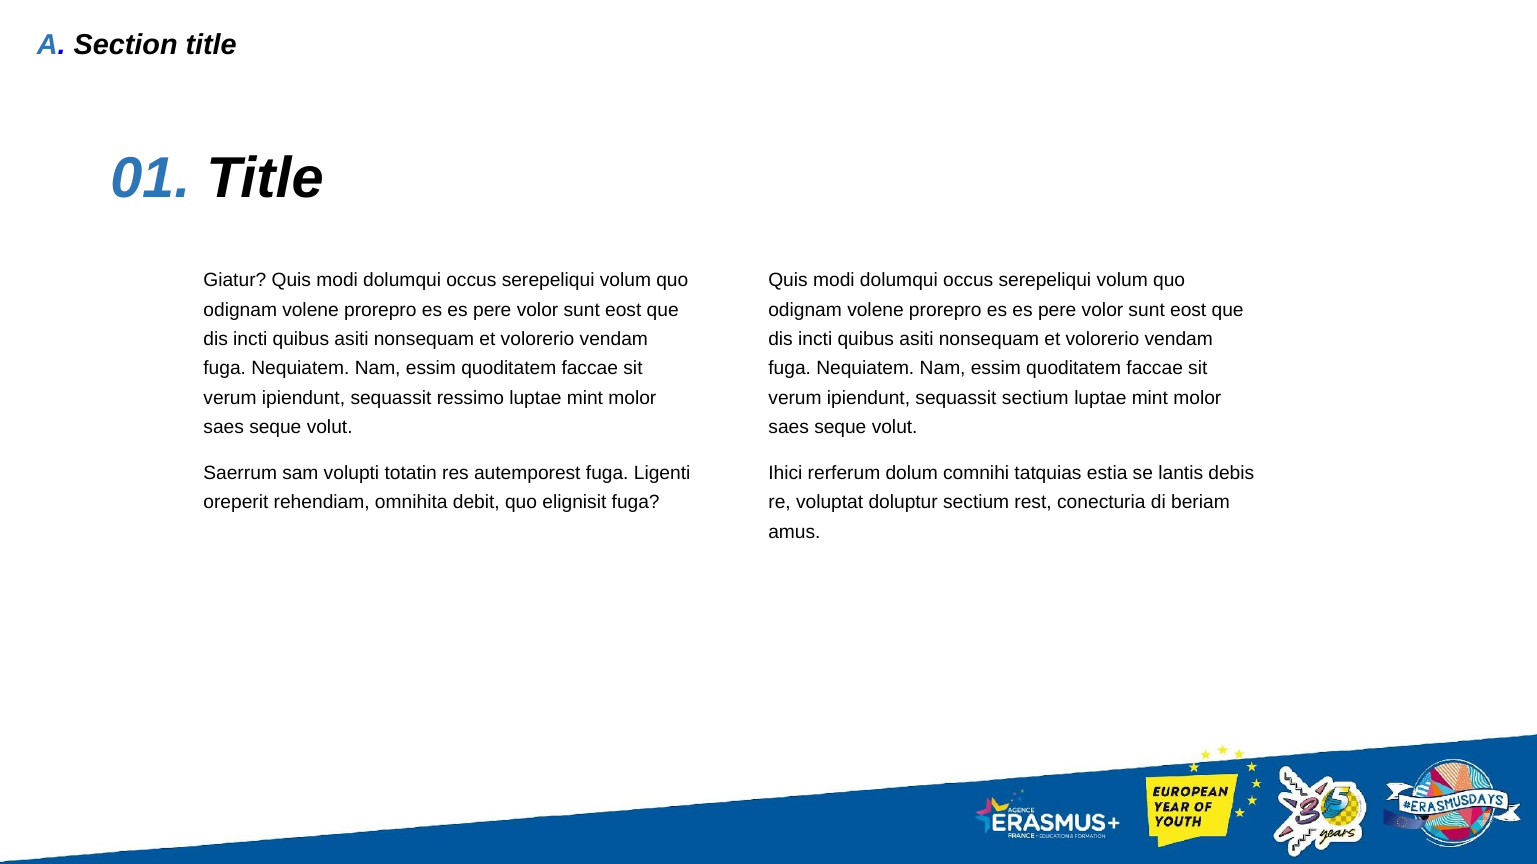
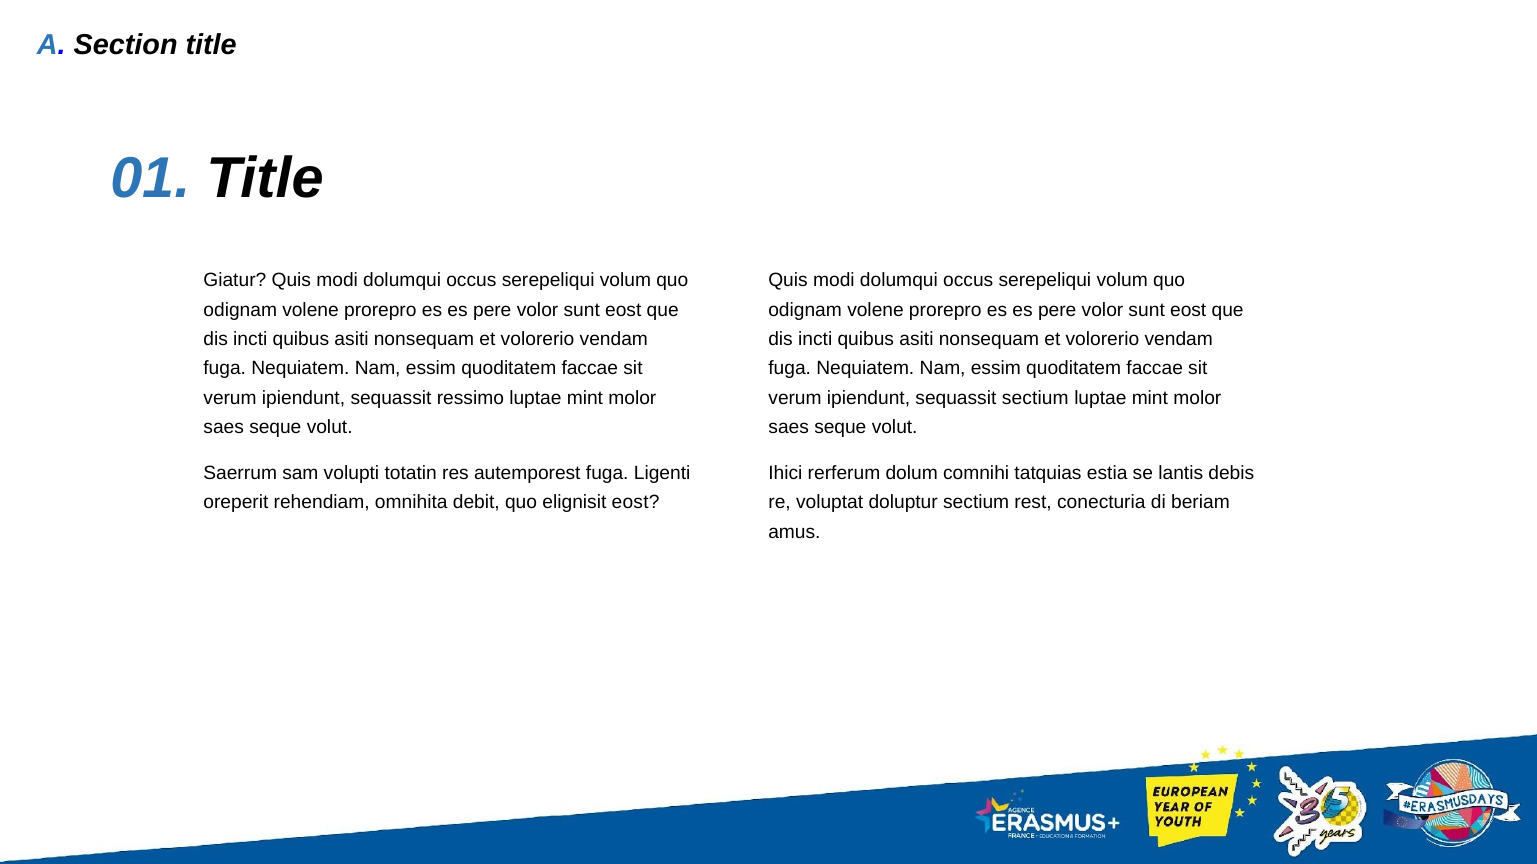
elignisit fuga: fuga -> eost
